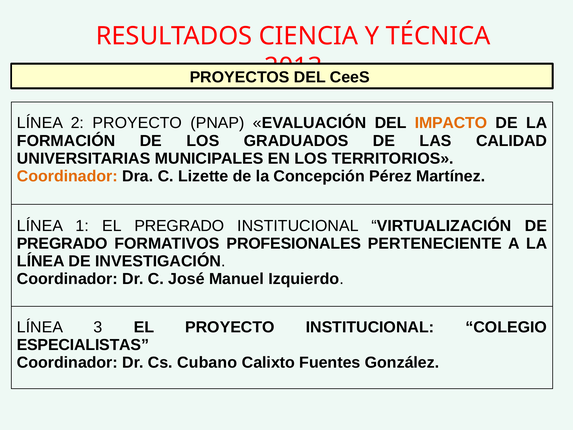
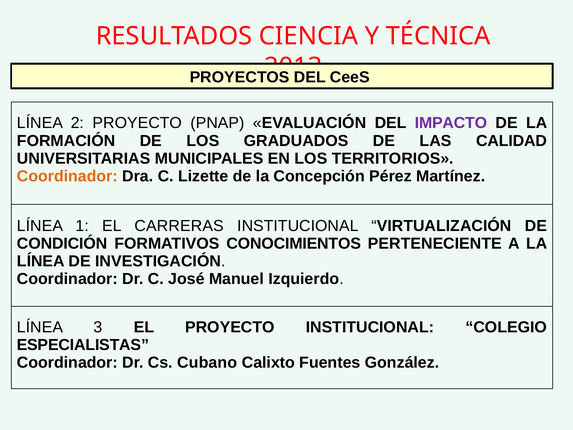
IMPACTO colour: orange -> purple
EL PREGRADO: PREGRADO -> CARRERAS
PREGRADO at (62, 243): PREGRADO -> CONDICIÓN
PROFESIONALES: PROFESIONALES -> CONOCIMIENTOS
